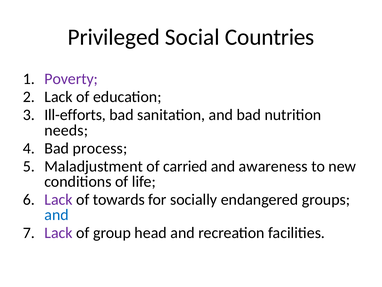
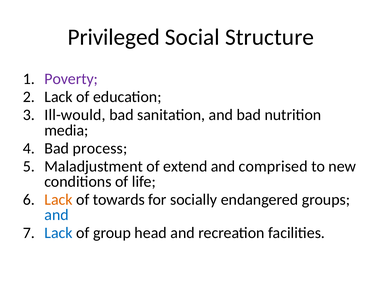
Countries: Countries -> Structure
Ill-efforts: Ill-efforts -> Ill-would
needs: needs -> media
carried: carried -> extend
awareness: awareness -> comprised
Lack at (59, 199) colour: purple -> orange
Lack at (59, 233) colour: purple -> blue
